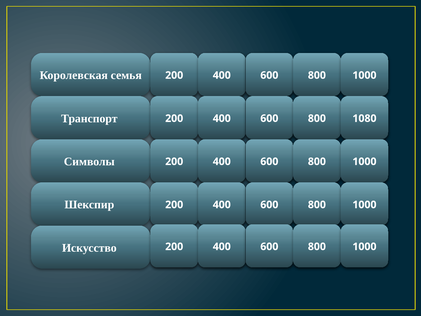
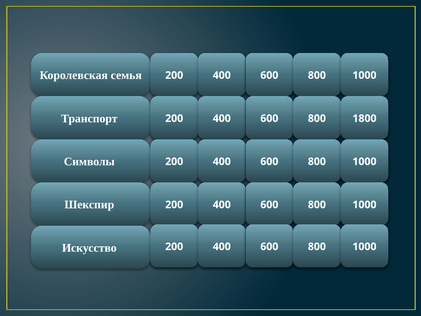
1080: 1080 -> 1800
